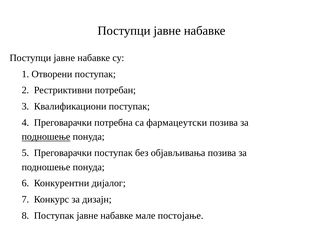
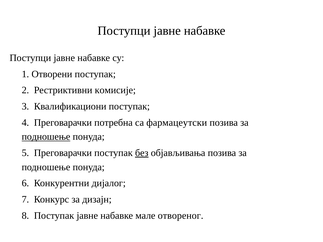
потребан: потребан -> комисије
без underline: none -> present
постојање: постојање -> отвореног
